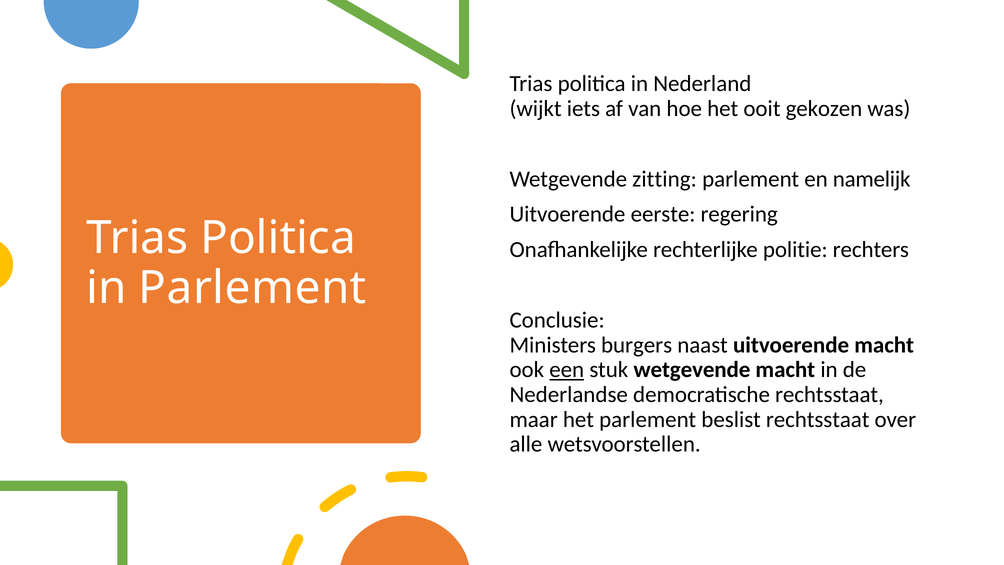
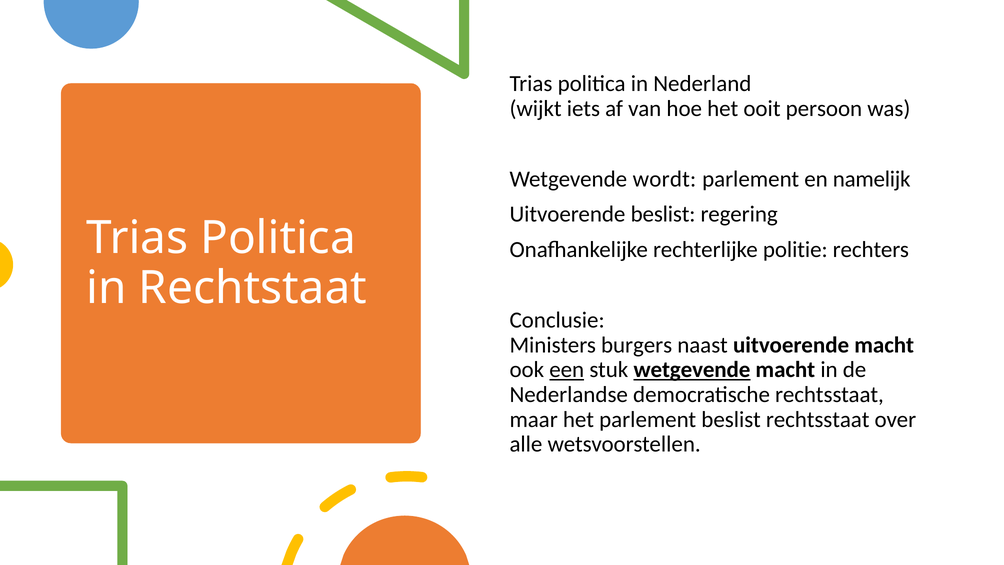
gekozen: gekozen -> persoon
zitting: zitting -> wordt
Uitvoerende eerste: eerste -> beslist
in Parlement: Parlement -> Rechtstaat
wetgevende at (692, 370) underline: none -> present
